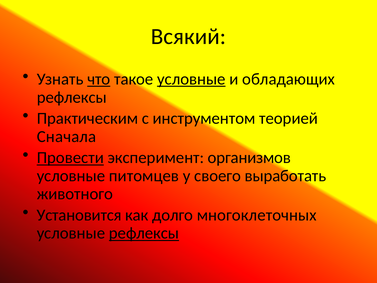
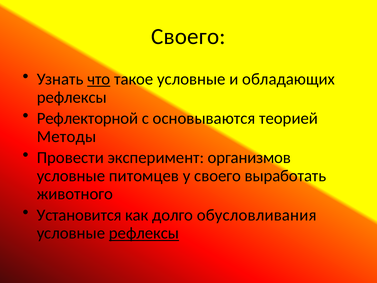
Всякий at (188, 36): Всякий -> Своего
условные at (191, 79) underline: present -> none
Практическим: Практическим -> Рефлекторной
инструментом: инструментом -> основываются
Сначала: Сначала -> Методы
Провести underline: present -> none
многоклеточных: многоклеточных -> обусловливания
